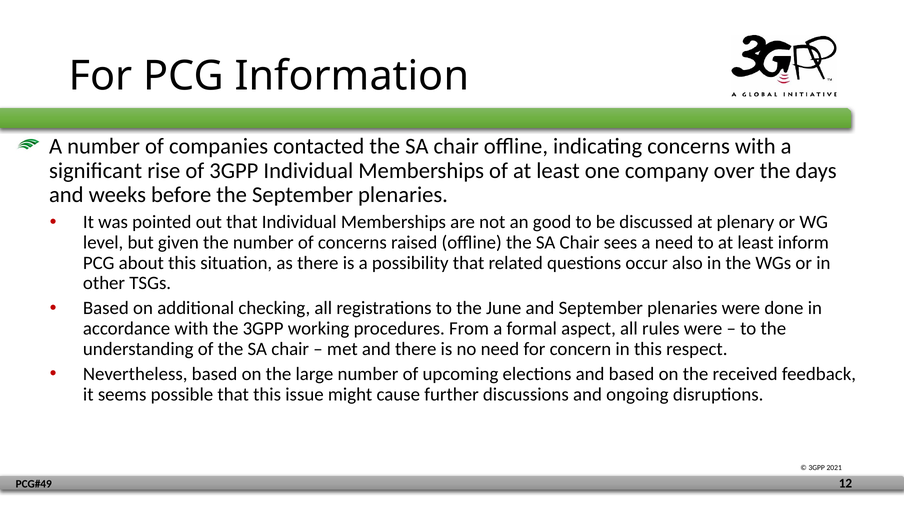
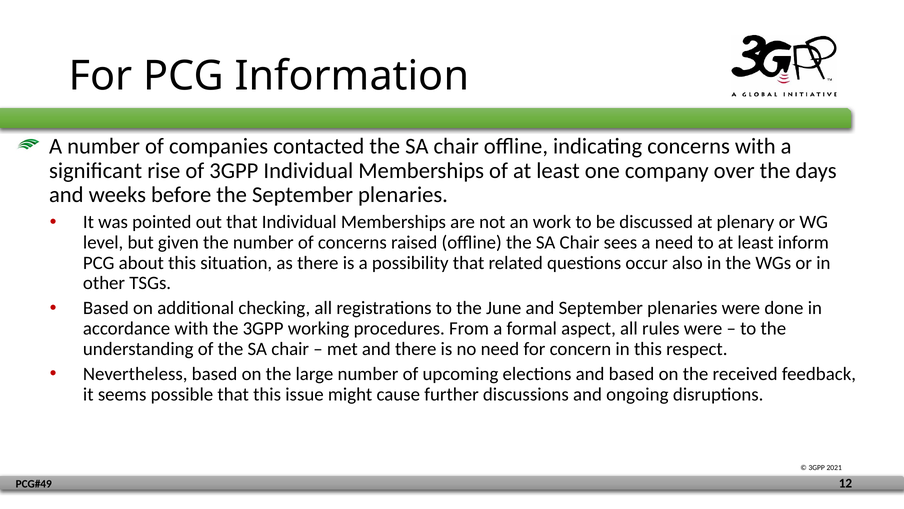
good: good -> work
